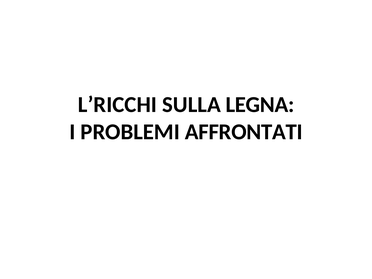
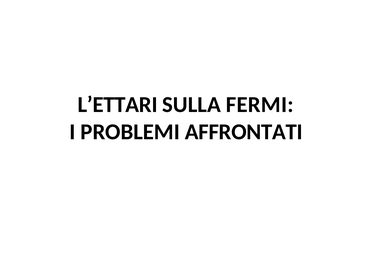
L’RICCHI: L’RICCHI -> L’ETTARI
LEGNA: LEGNA -> FERMI
